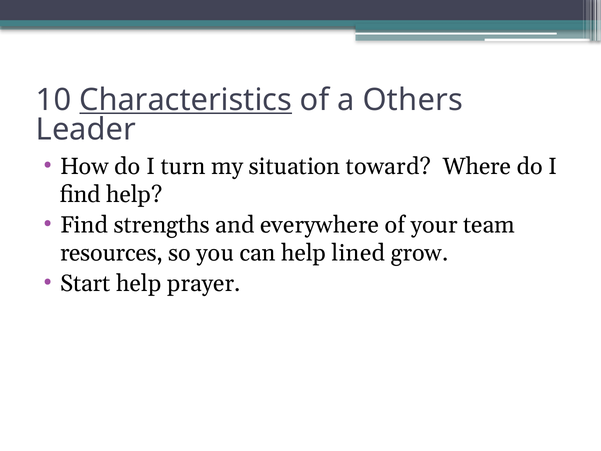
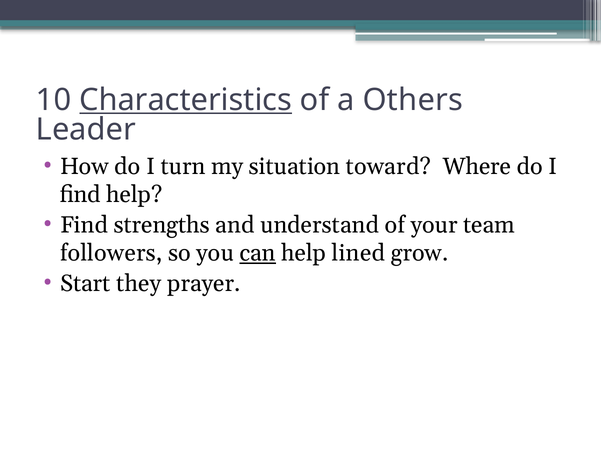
everywhere: everywhere -> understand
resources: resources -> followers
can underline: none -> present
Start help: help -> they
